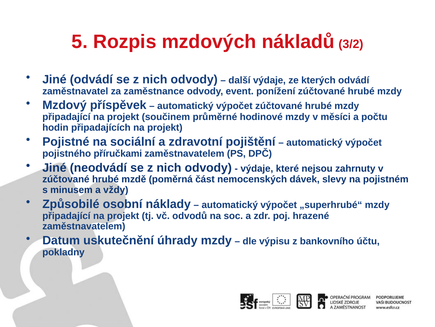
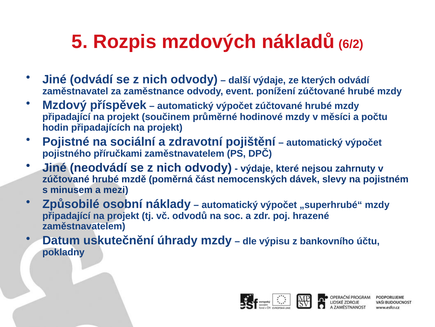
3/2: 3/2 -> 6/2
vždy: vždy -> mezi
